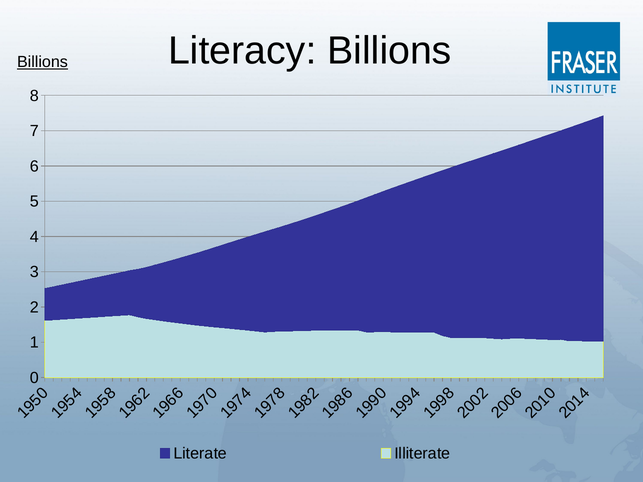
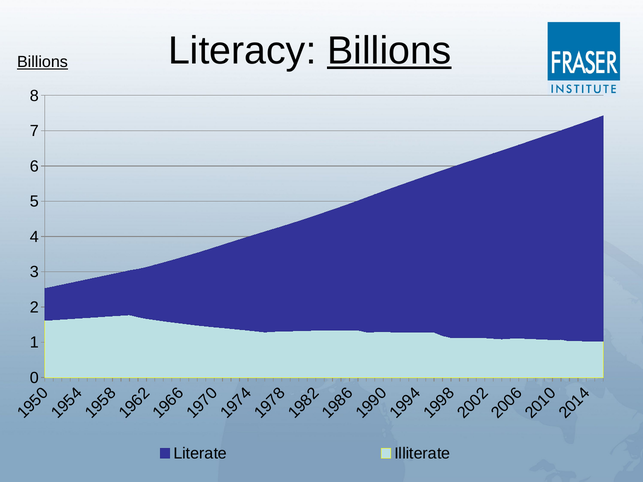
Billions at (389, 51) underline: none -> present
